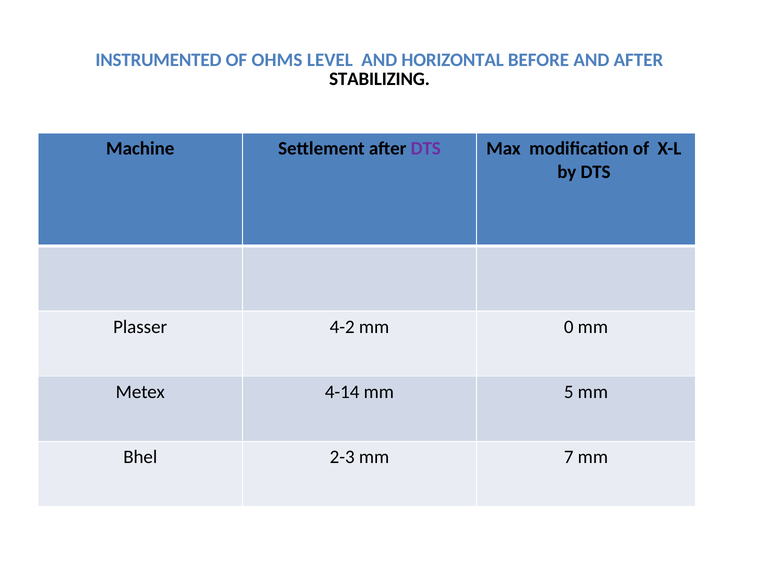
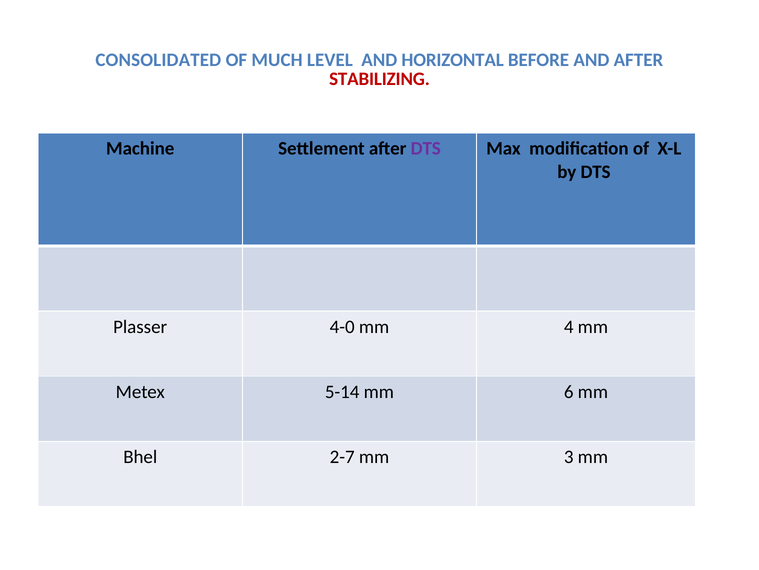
INSTRUMENTED: INSTRUMENTED -> CONSOLIDATED
OHMS: OHMS -> MUCH
STABILIZING colour: black -> red
4-2: 4-2 -> 4-0
0: 0 -> 4
4-14: 4-14 -> 5-14
5: 5 -> 6
2-3: 2-3 -> 2-7
7: 7 -> 3
